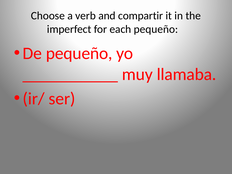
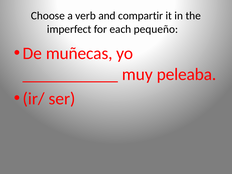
De pequeño: pequeño -> muñecas
llamaba: llamaba -> peleaba
